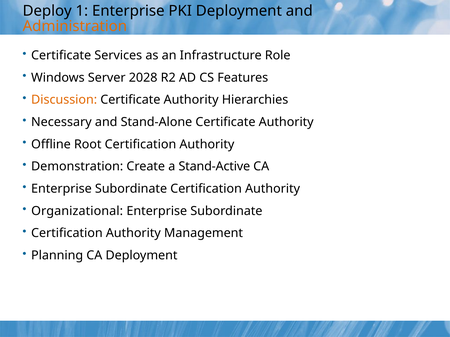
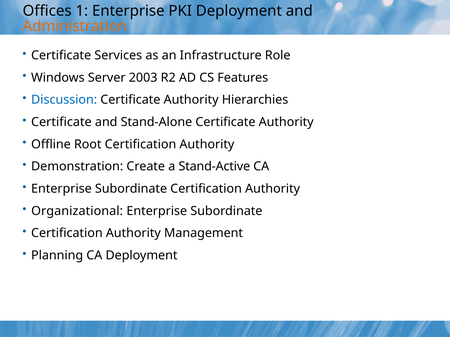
Deploy: Deploy -> Offices
2028: 2028 -> 2003
Discussion colour: orange -> blue
Necessary at (61, 122): Necessary -> Certificate
